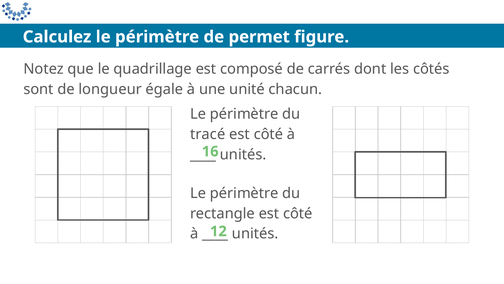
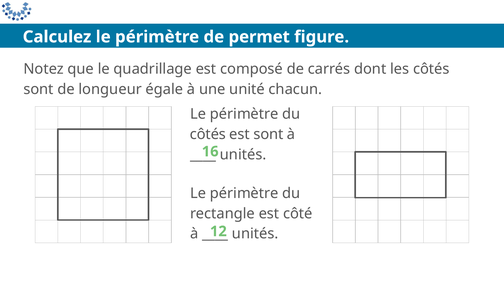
tracé at (208, 134): tracé -> côtés
côté at (268, 134): côté -> sont
